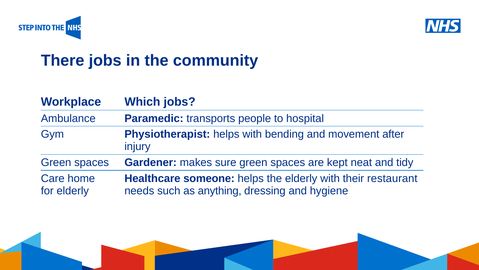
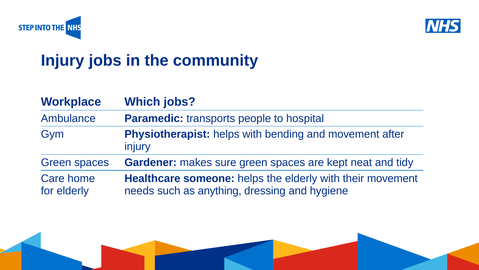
There at (63, 60): There -> Injury
their restaurant: restaurant -> movement
